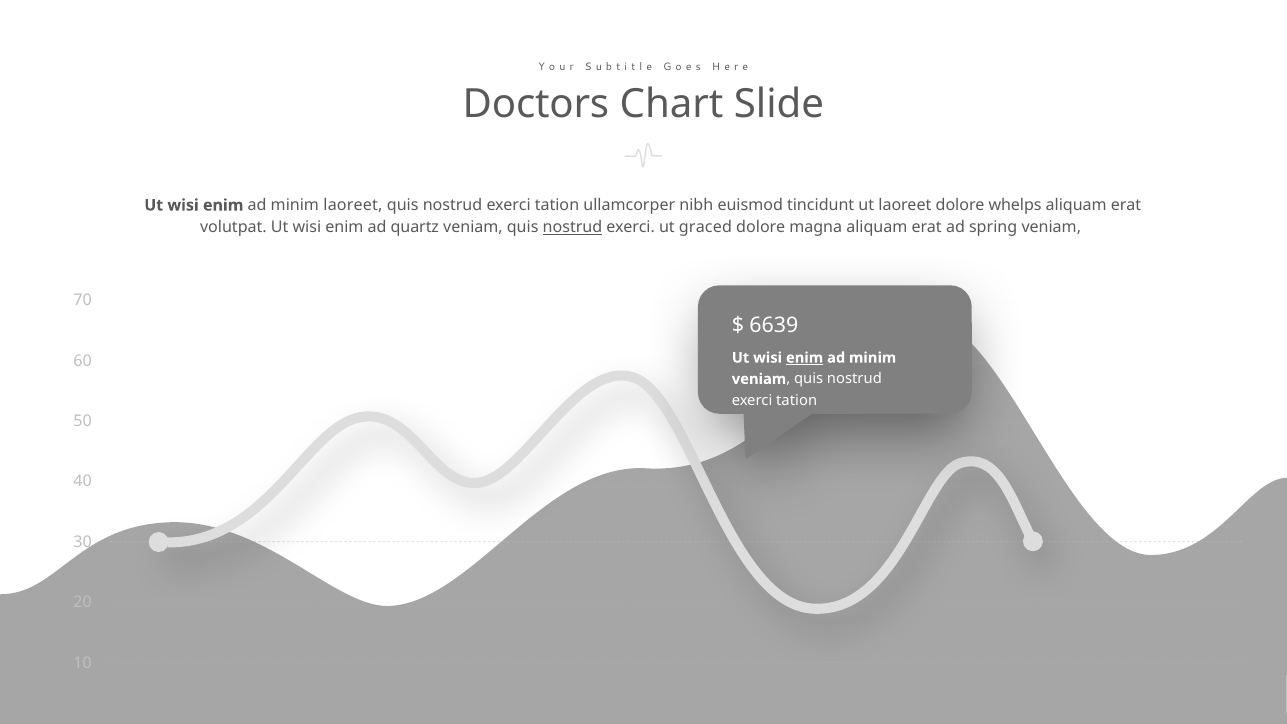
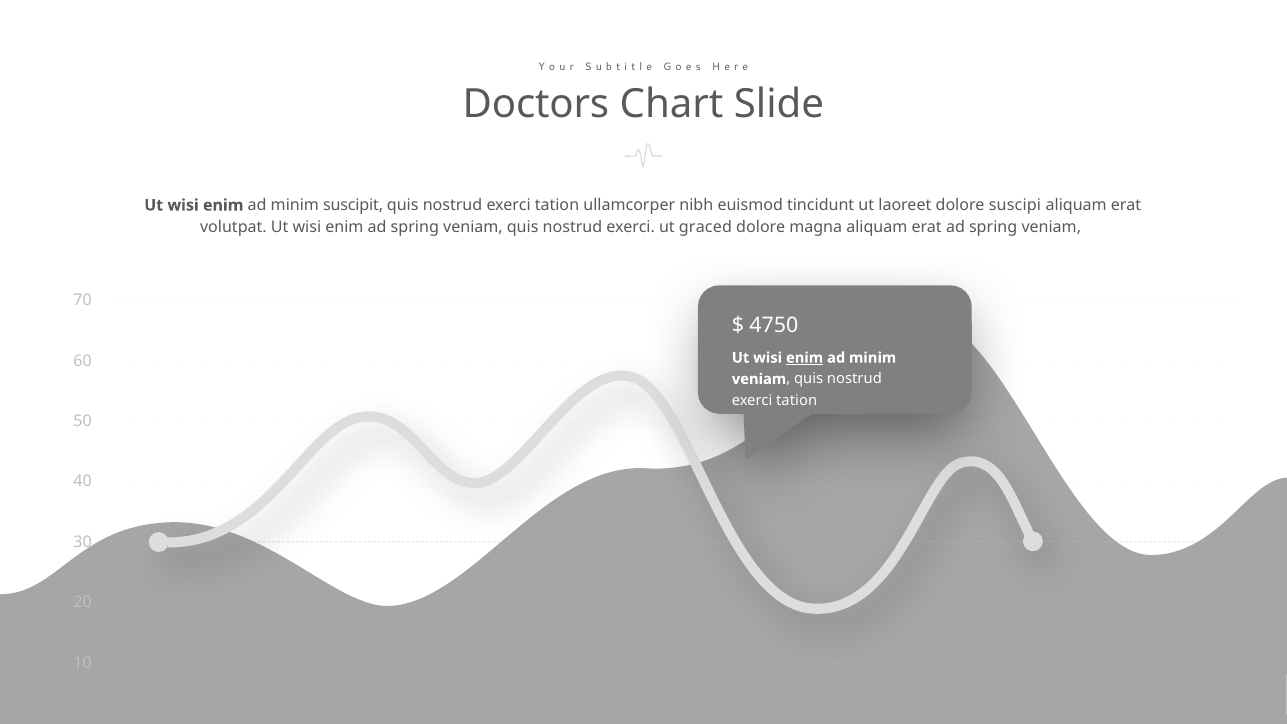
minim laoreet: laoreet -> suscipit
whelps: whelps -> suscipi
enim ad quartz: quartz -> spring
nostrud at (572, 227) underline: present -> none
6639: 6639 -> 4750
